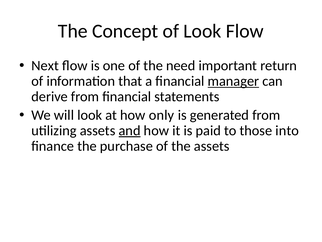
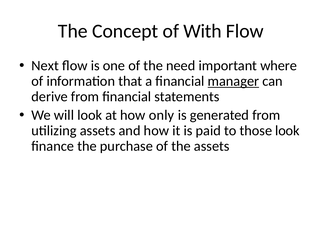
of Look: Look -> With
return: return -> where
and underline: present -> none
those into: into -> look
